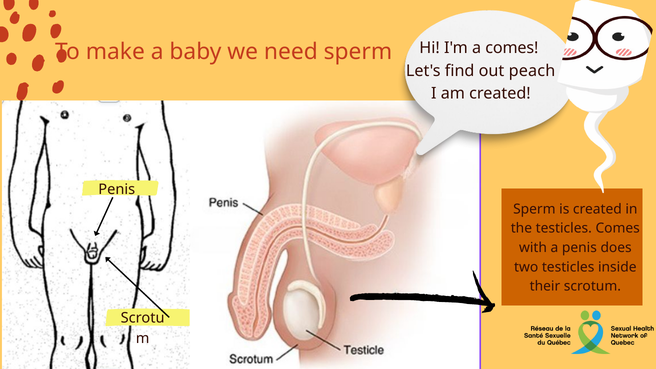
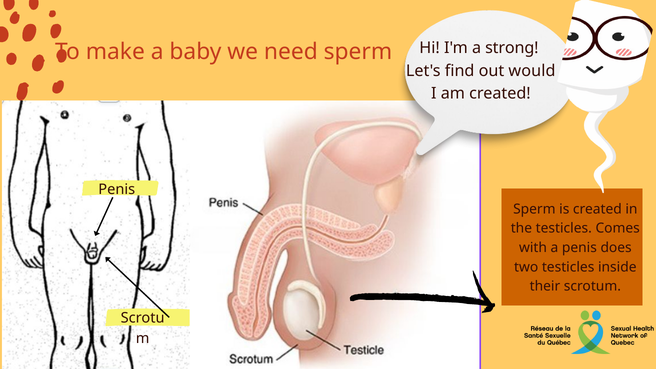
a comes: comes -> strong
peach: peach -> would
